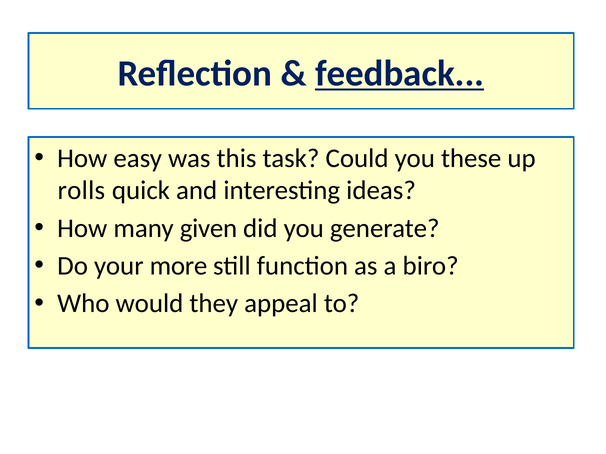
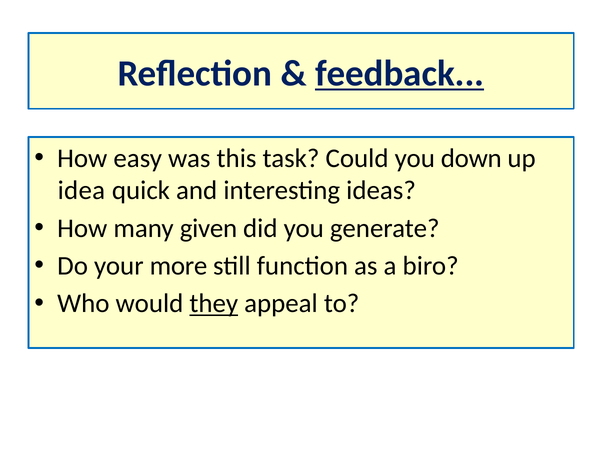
these: these -> down
rolls: rolls -> idea
they underline: none -> present
